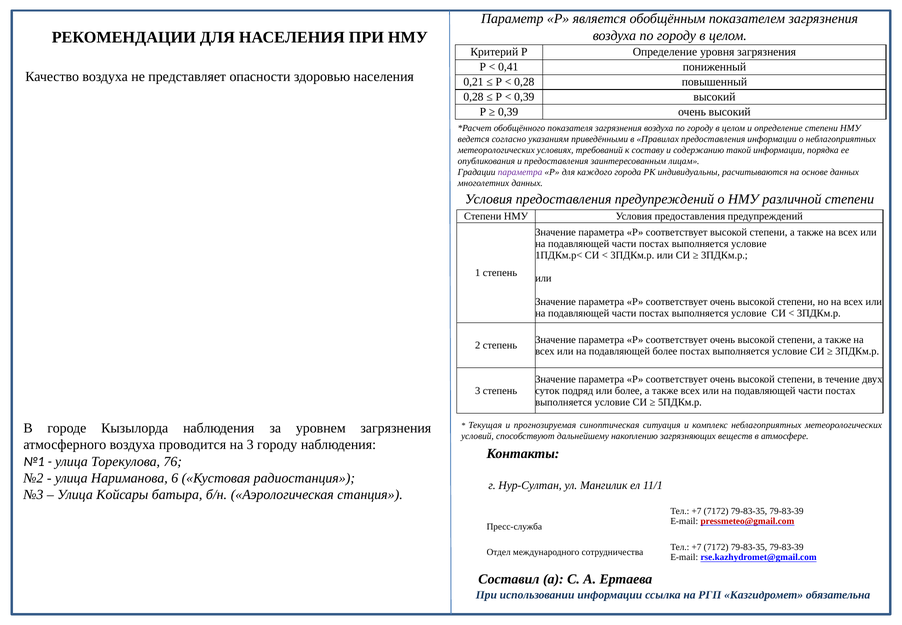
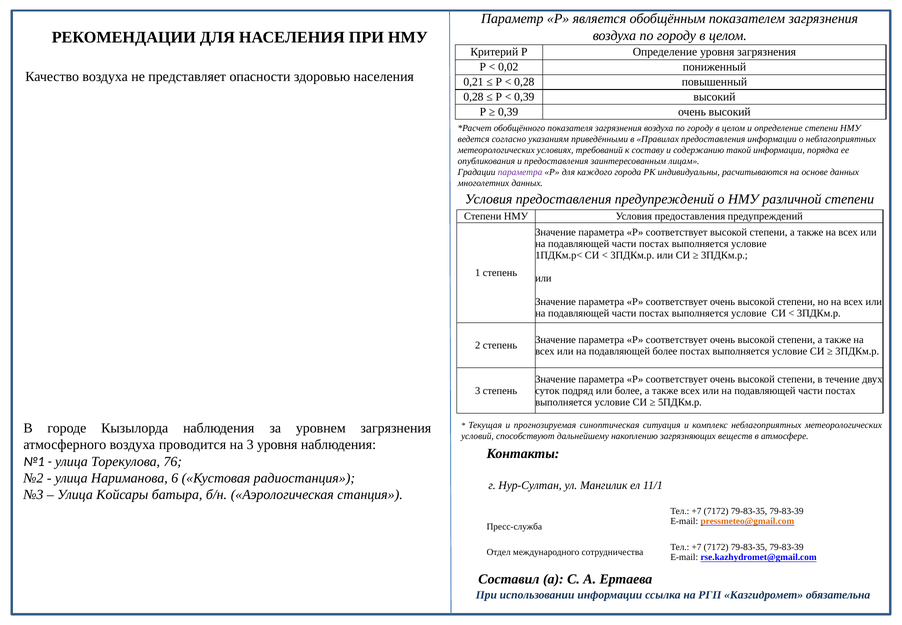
0,41: 0,41 -> 0,02
3 городу: городу -> уровня
pressmeteo@gmail.com colour: red -> orange
